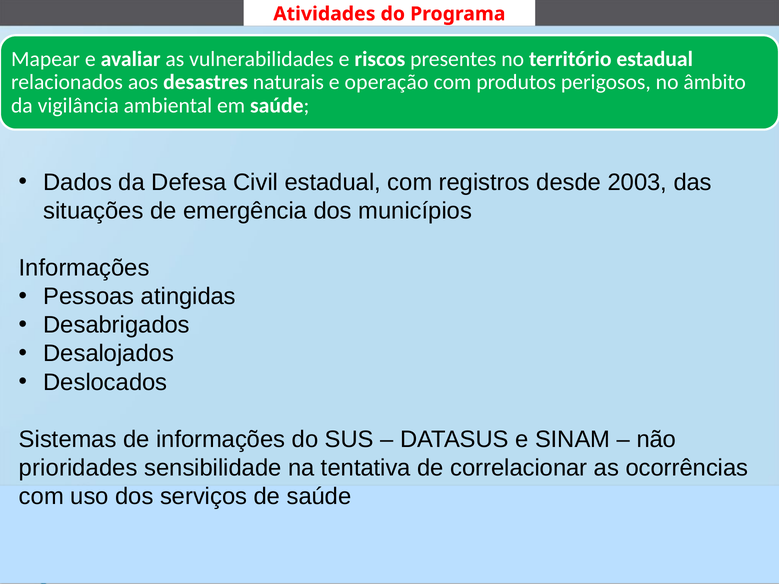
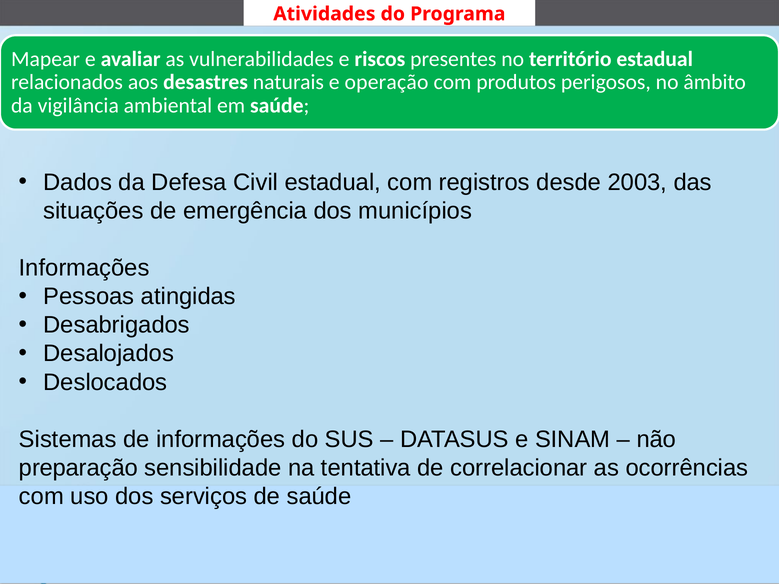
prioridades: prioridades -> preparação
